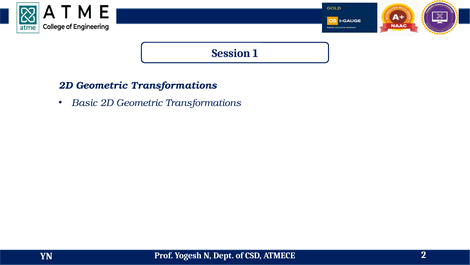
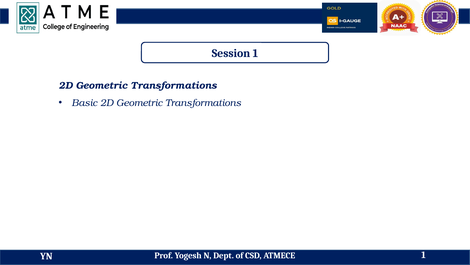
YN 2: 2 -> 1
